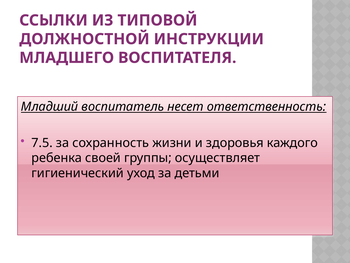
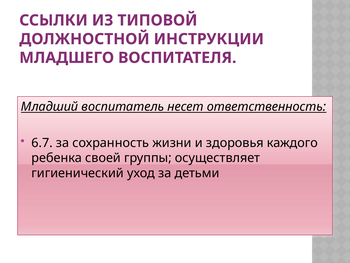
7.5: 7.5 -> 6.7
